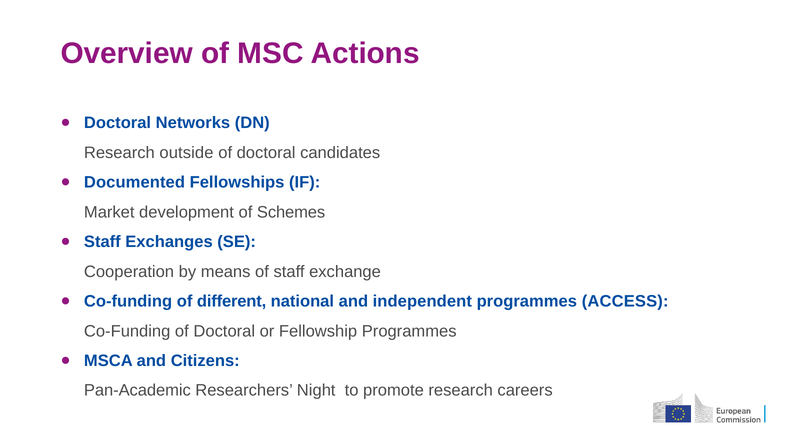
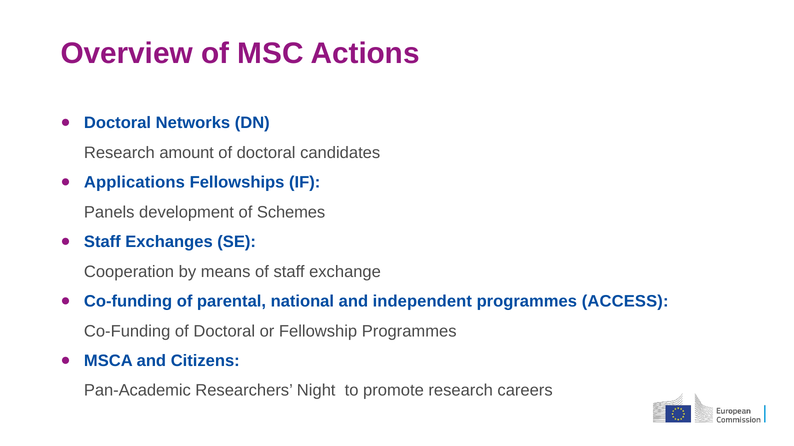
outside: outside -> amount
Documented: Documented -> Applications
Market: Market -> Panels
different: different -> parental
